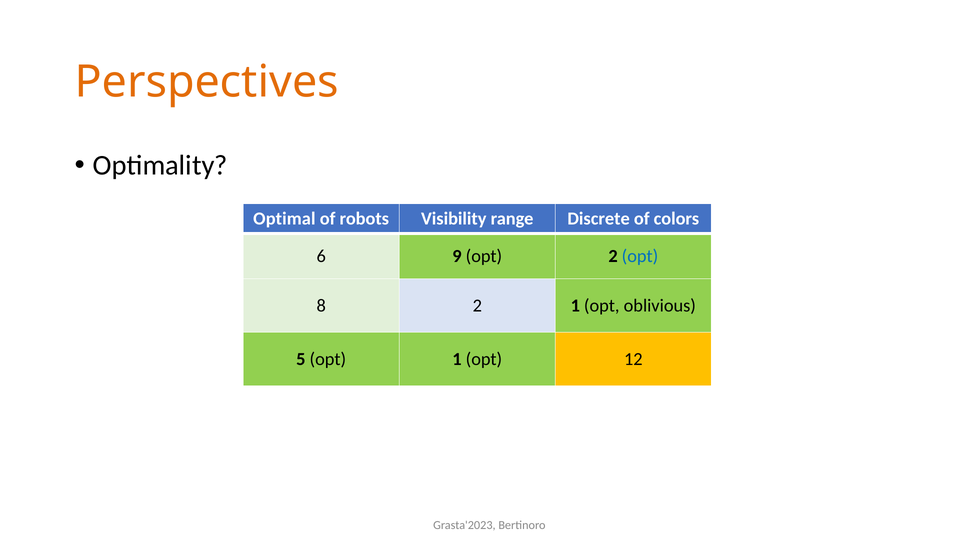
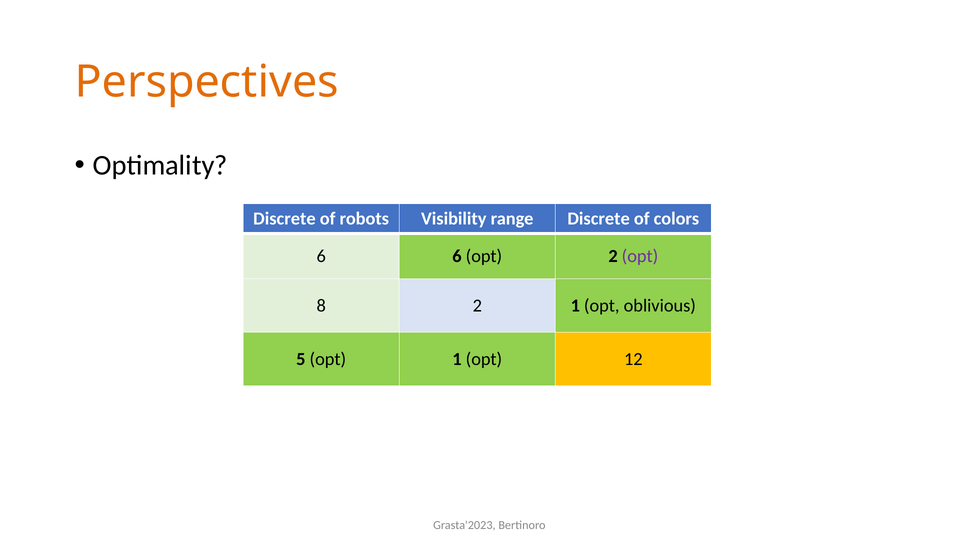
Optimal at (284, 219): Optimal -> Discrete
6 9: 9 -> 6
opt at (640, 257) colour: blue -> purple
